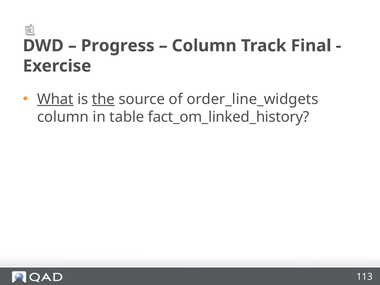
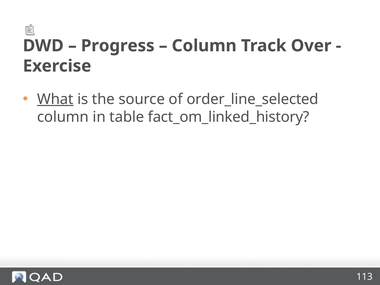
Final: Final -> Over
the underline: present -> none
order_line_widgets: order_line_widgets -> order_line_selected
